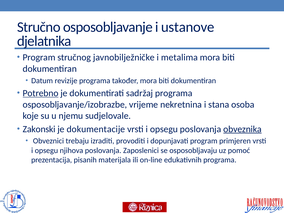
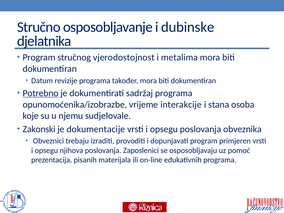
ustanove: ustanove -> dubinske
javnobilježničke: javnobilježničke -> vjerodostojnost
osposobljavanje/izobrazbe: osposobljavanje/izobrazbe -> opunomoćenika/izobrazbe
nekretnina: nekretnina -> interakcije
obveznika underline: present -> none
